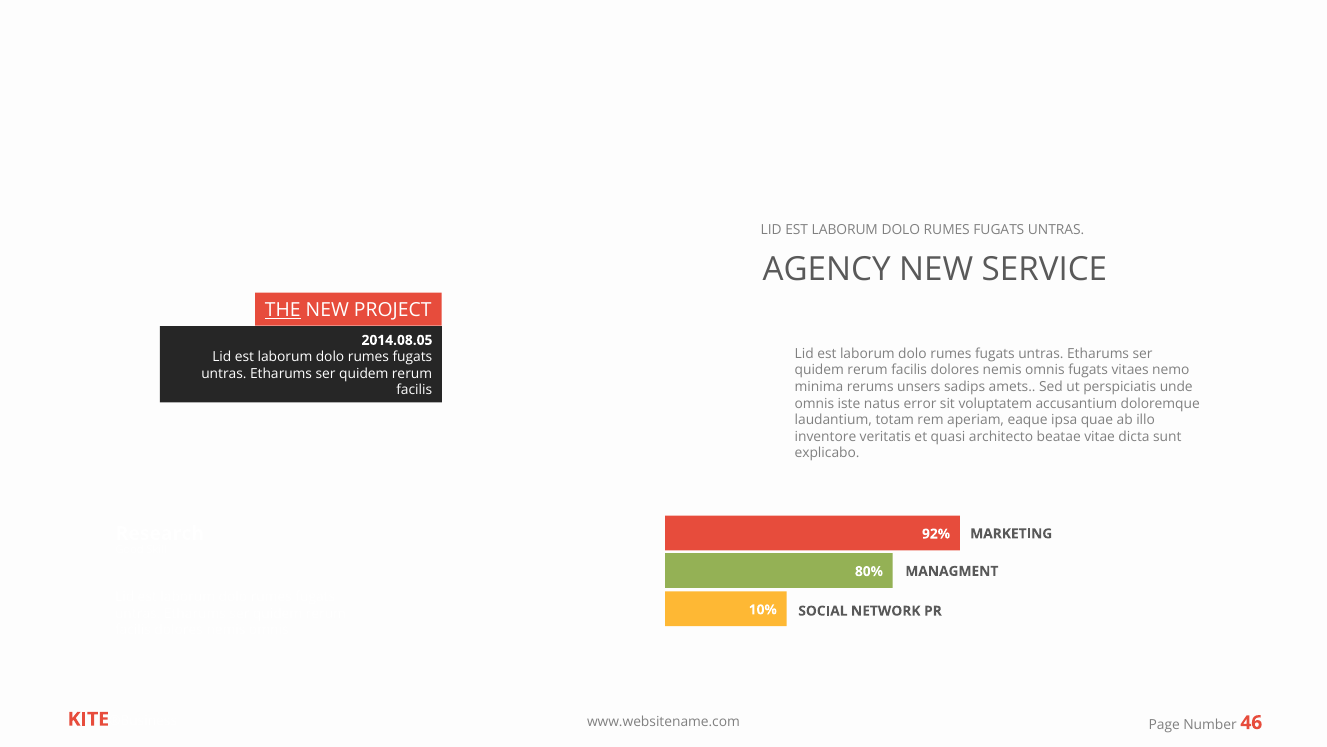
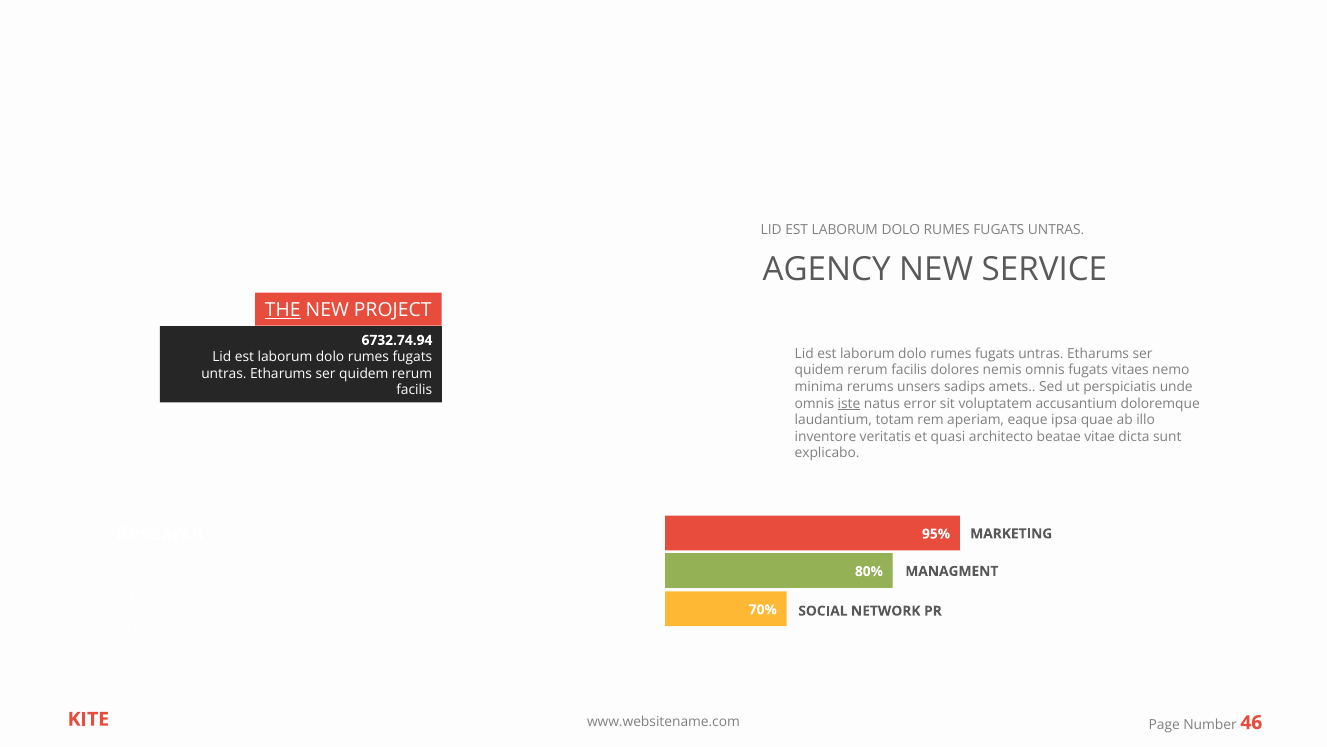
2014.08.05: 2014.08.05 -> 6732.74.94
iste underline: none -> present
92%: 92% -> 95%
10%: 10% -> 70%
